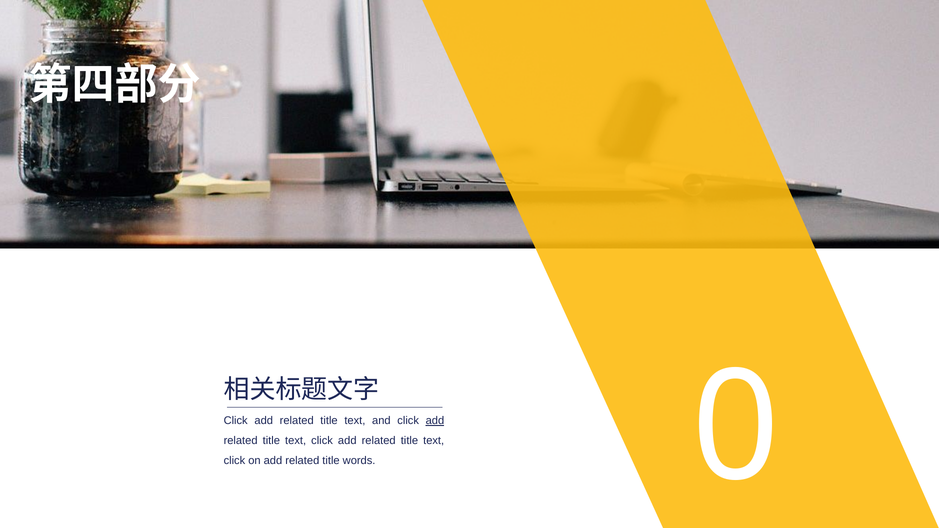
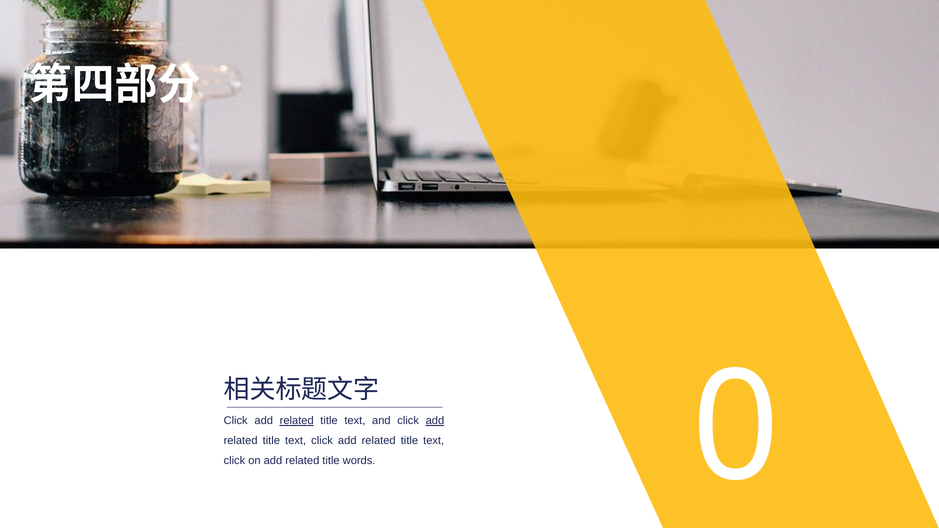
related at (297, 421) underline: none -> present
